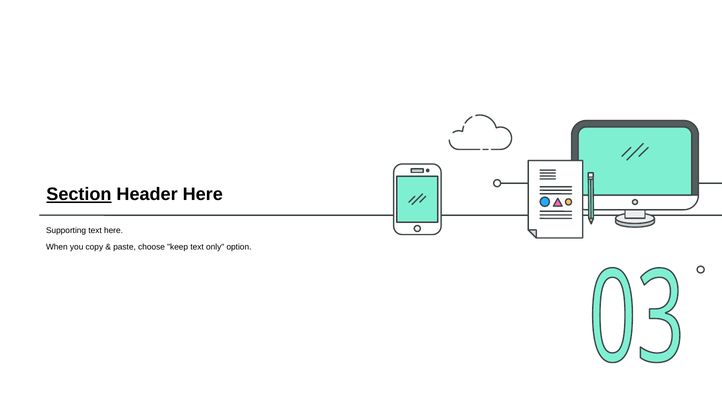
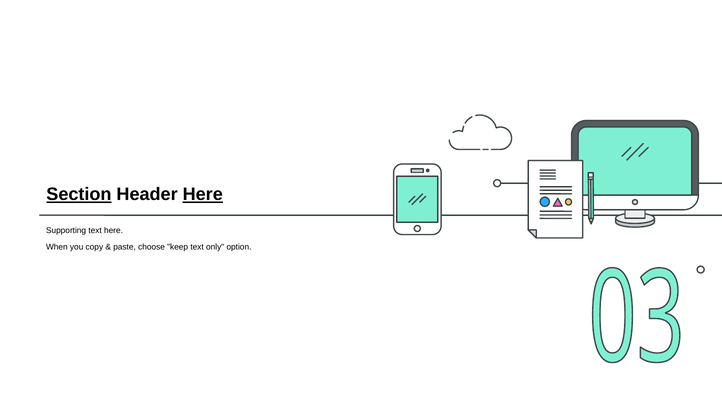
Here at (203, 195) underline: none -> present
